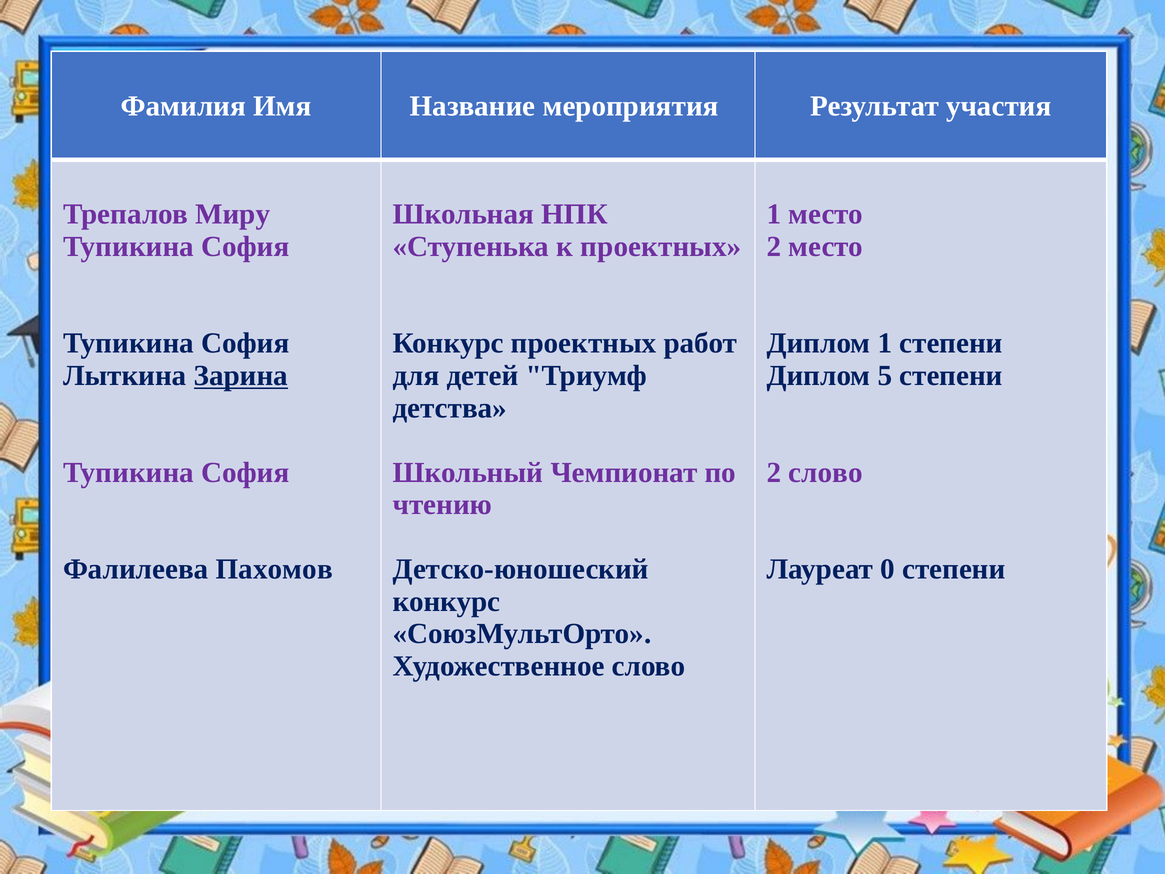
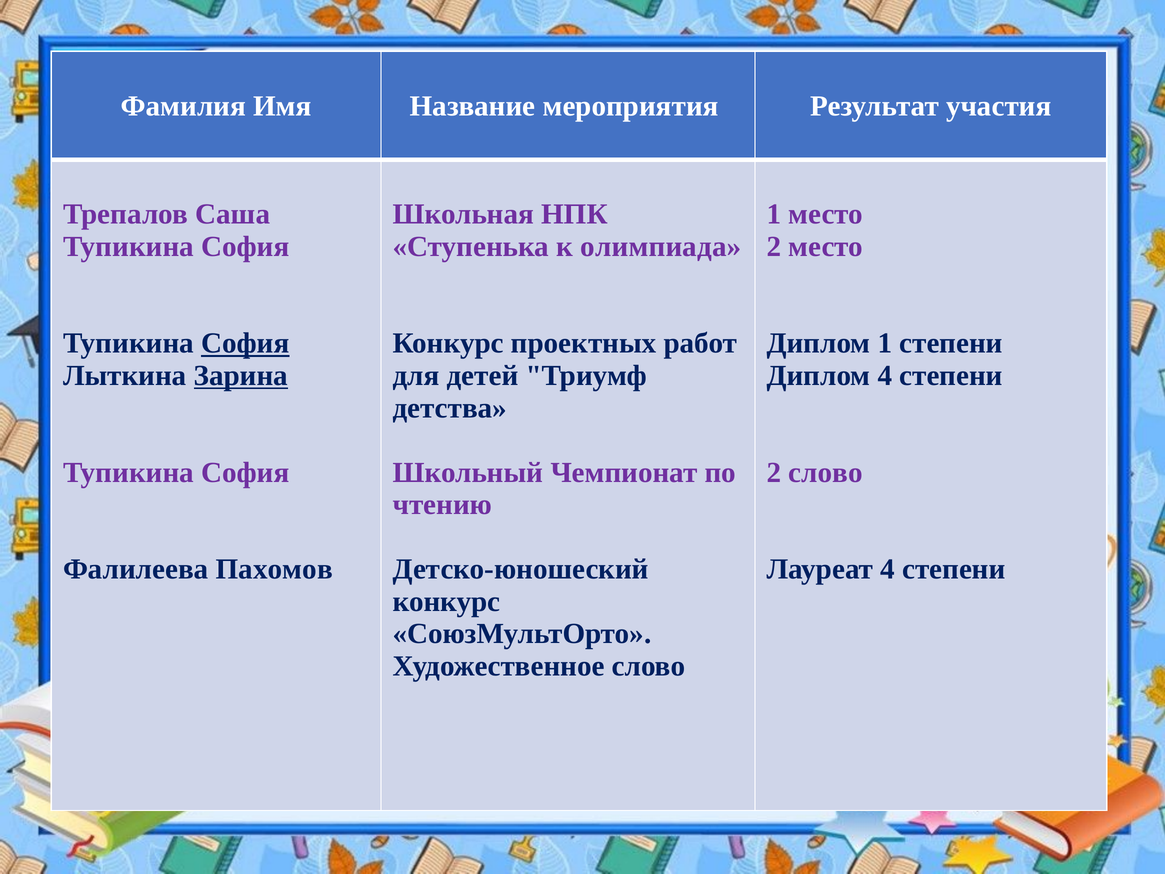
Миру: Миру -> Саша
к проектных: проектных -> олимпиада
София at (245, 343) underline: none -> present
Диплом 5: 5 -> 4
Лауреат 0: 0 -> 4
